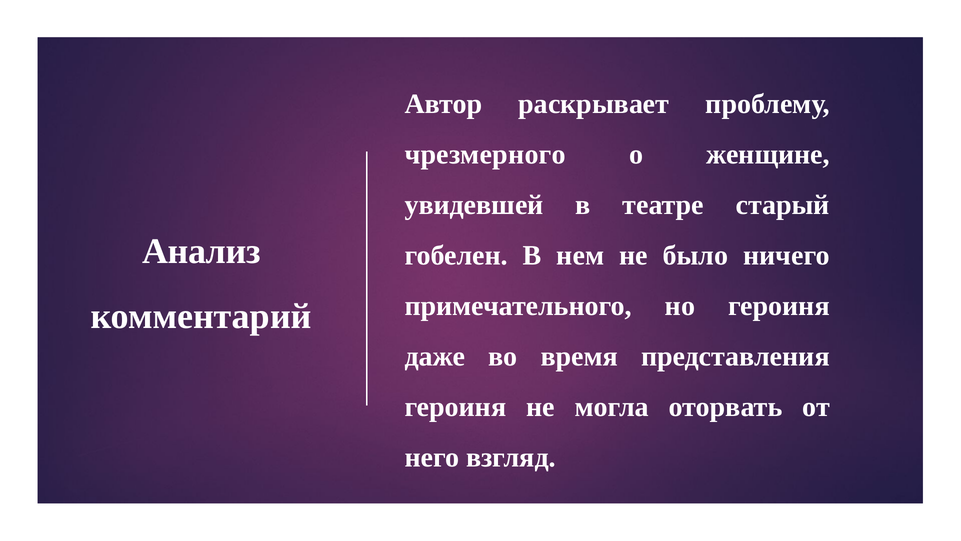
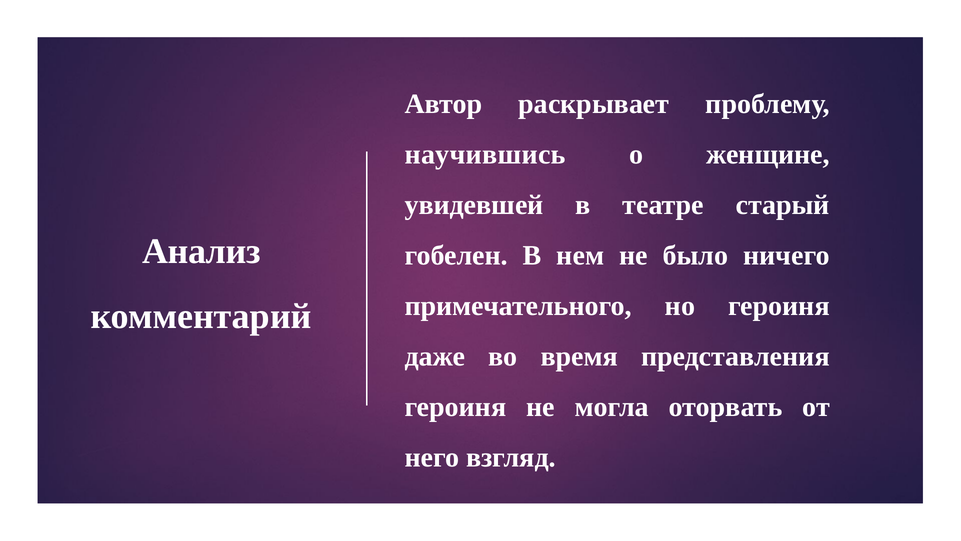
чрезмерного: чрезмерного -> научившись
